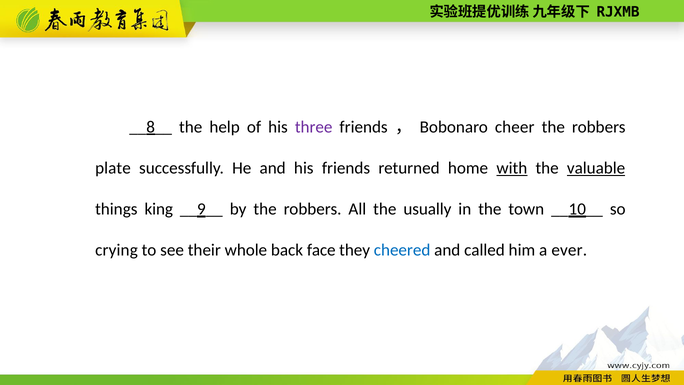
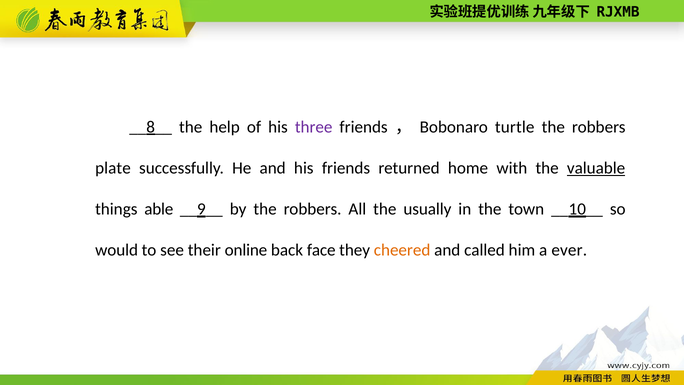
cheer: cheer -> turtle
with underline: present -> none
king: king -> able
crying: crying -> would
whole: whole -> online
cheered colour: blue -> orange
